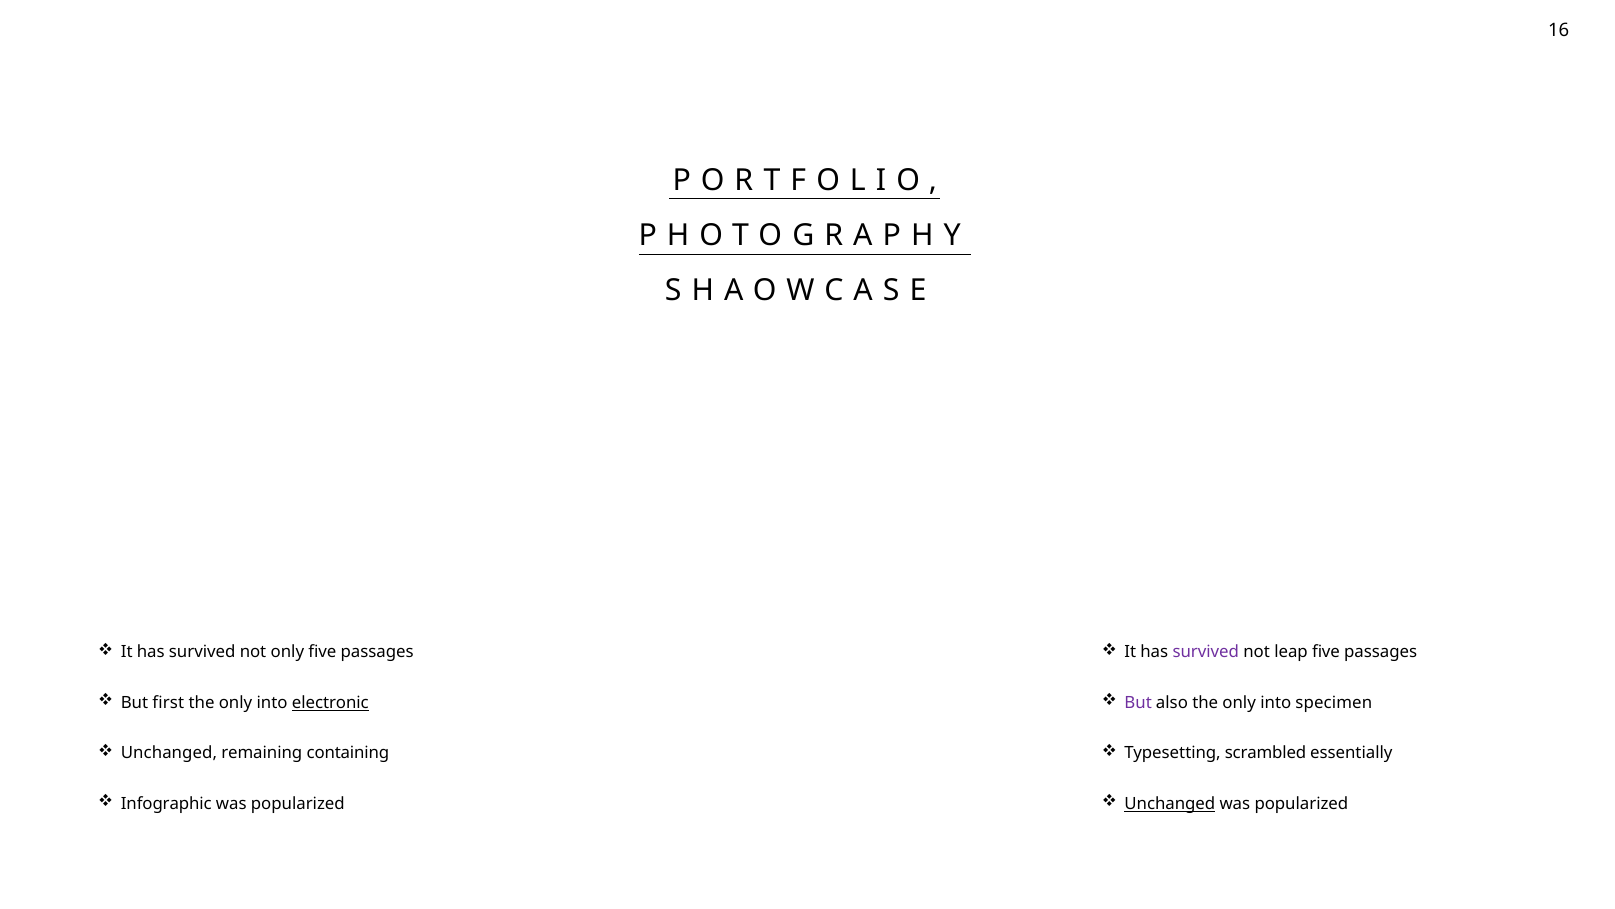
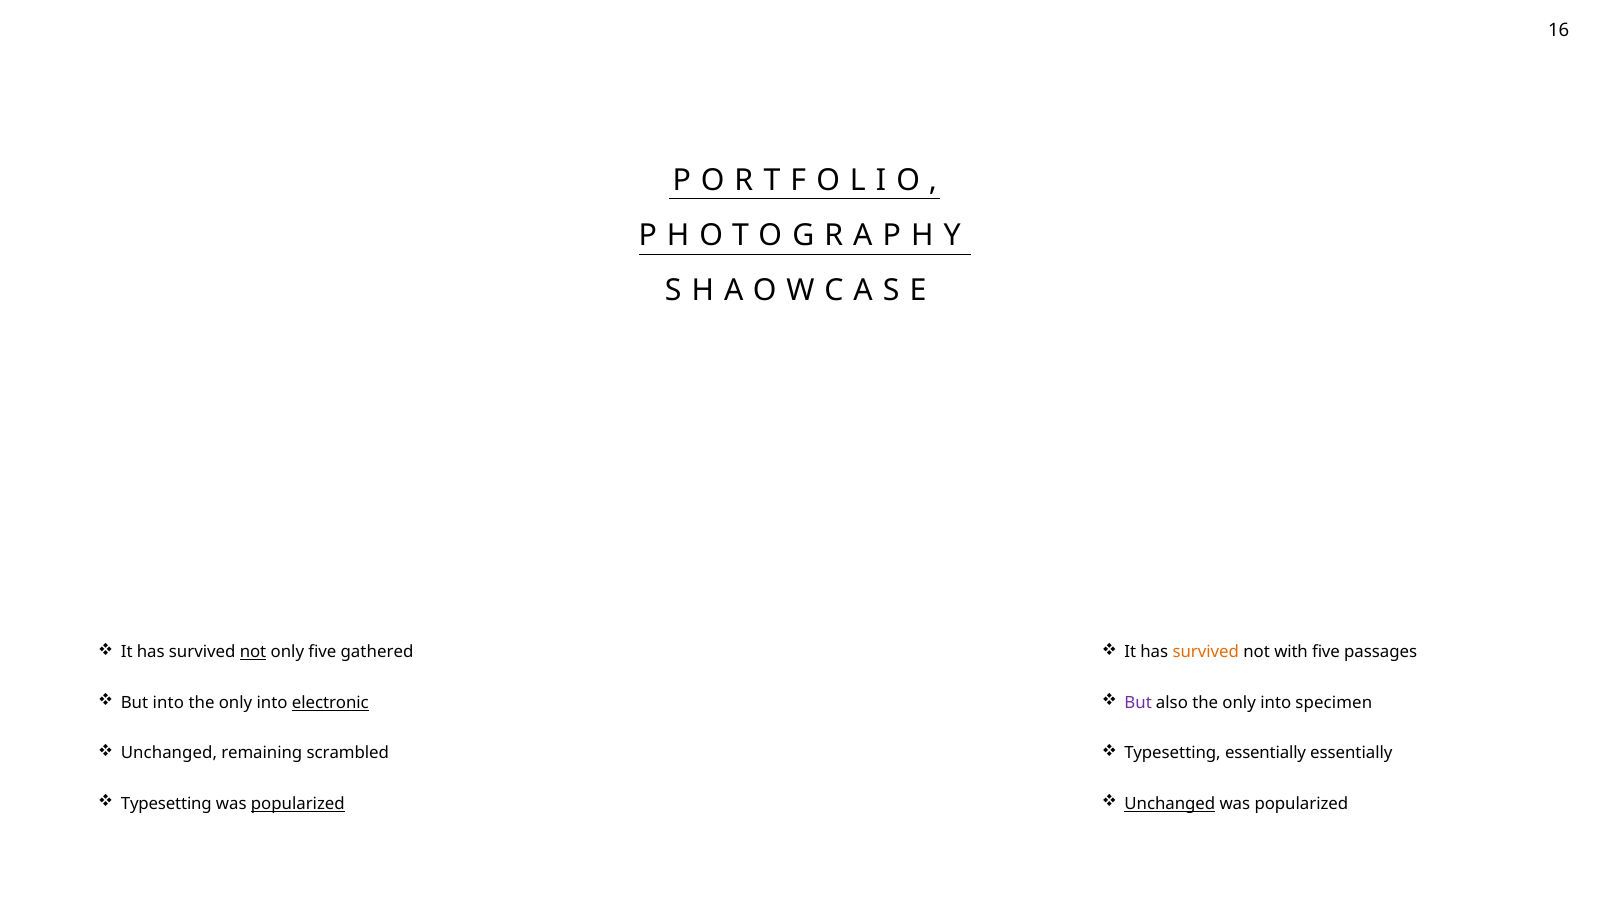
not at (253, 652) underline: none -> present
only five passages: passages -> gathered
survived at (1206, 652) colour: purple -> orange
leap: leap -> with
But first: first -> into
containing: containing -> scrambled
Typesetting scrambled: scrambled -> essentially
Infographic at (166, 803): Infographic -> Typesetting
popularized at (298, 803) underline: none -> present
